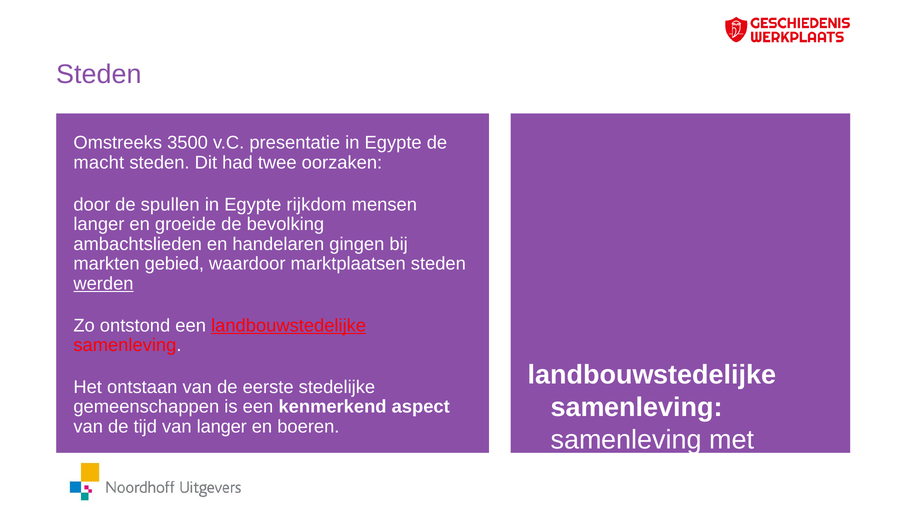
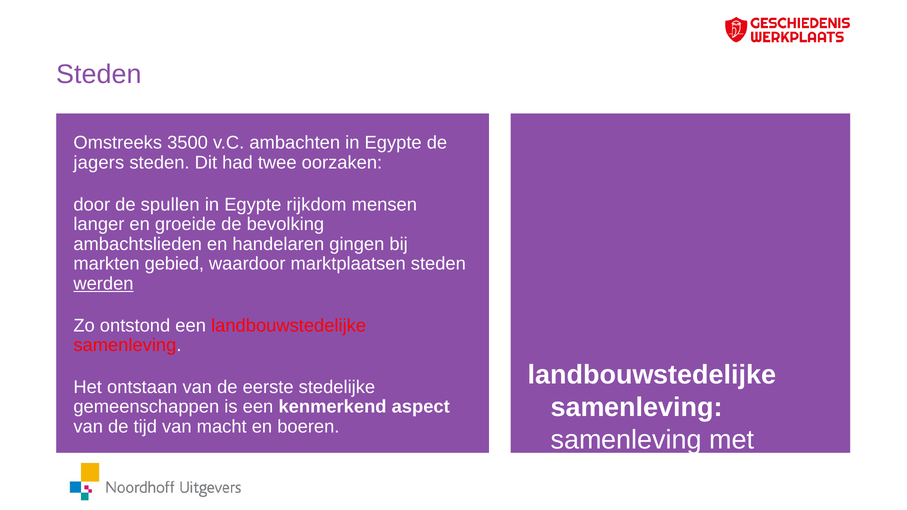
v.C presentatie: presentatie -> ambachten
macht: macht -> jagers
landbouwstedelijke at (289, 326) underline: present -> none
van langer: langer -> macht
